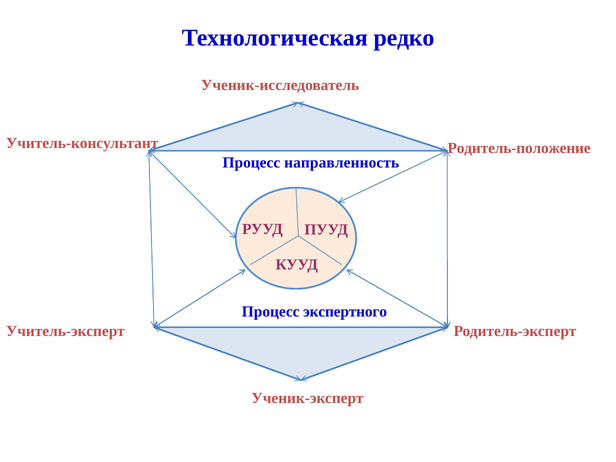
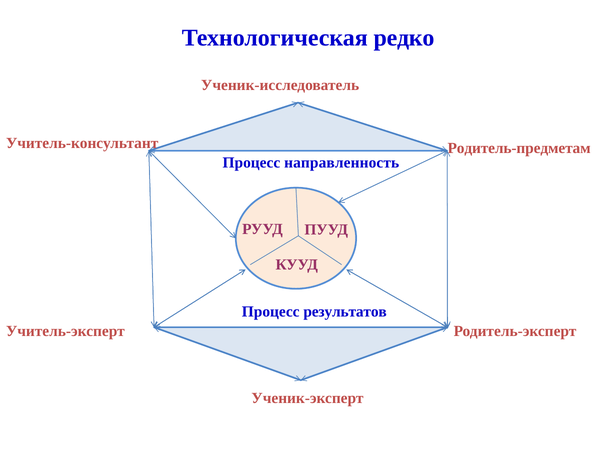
Родитель-положение: Родитель-положение -> Родитель-предметам
экспертного: экспертного -> результатов
